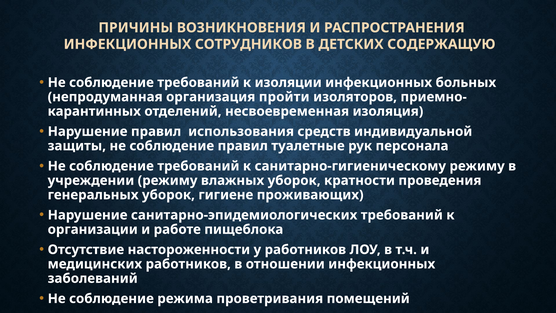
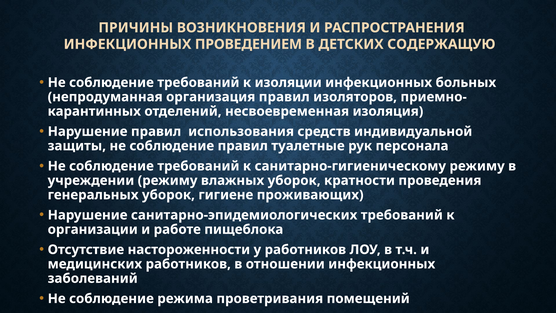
СОТРУДНИКОВ: СОТРУДНИКОВ -> ПРОВЕДЕНИЕМ
организация пройти: пройти -> правил
